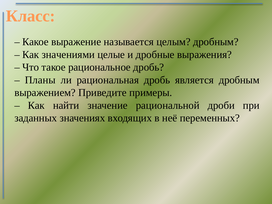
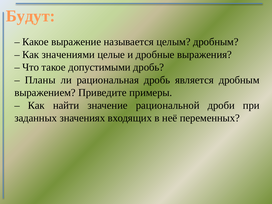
Класс: Класс -> Будут
рациональное: рациональное -> допустимыми
